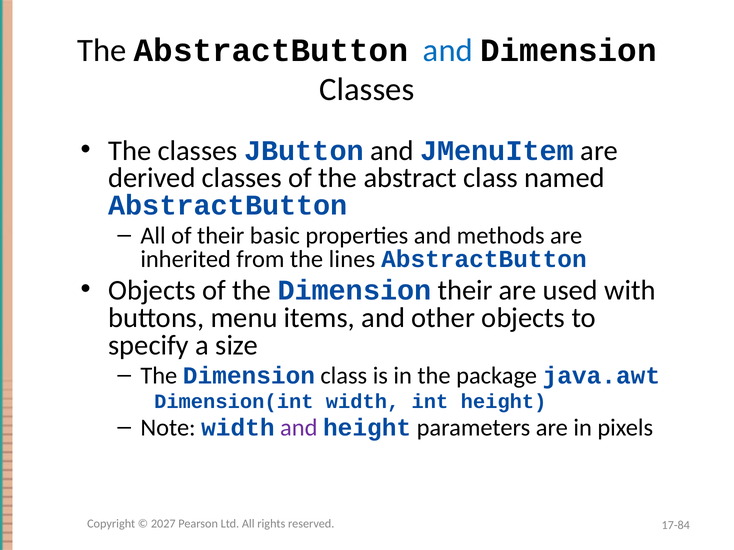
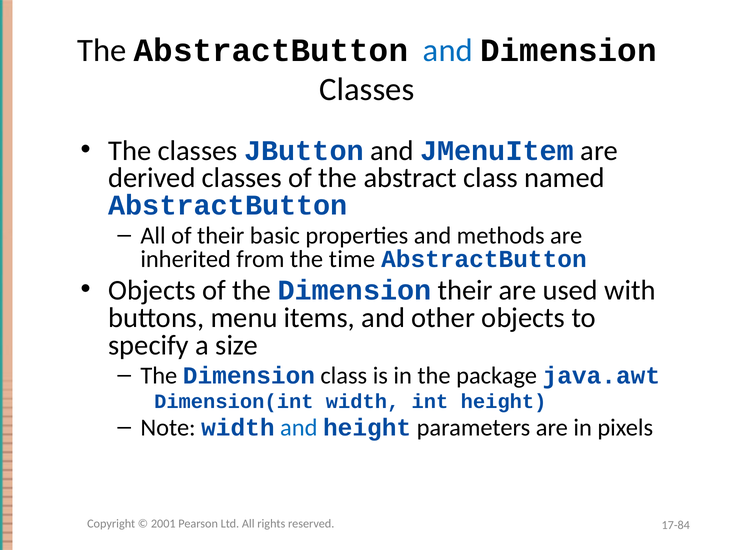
lines: lines -> time
and at (299, 428) colour: purple -> blue
2027: 2027 -> 2001
